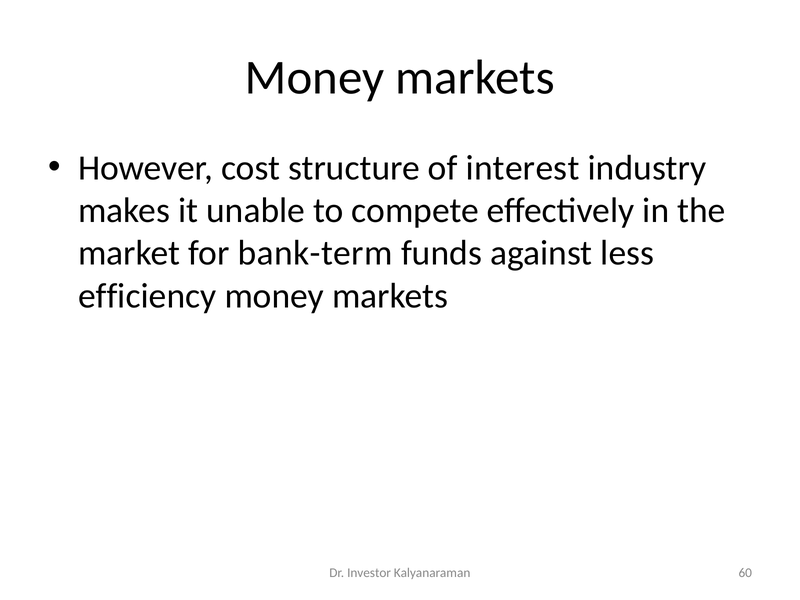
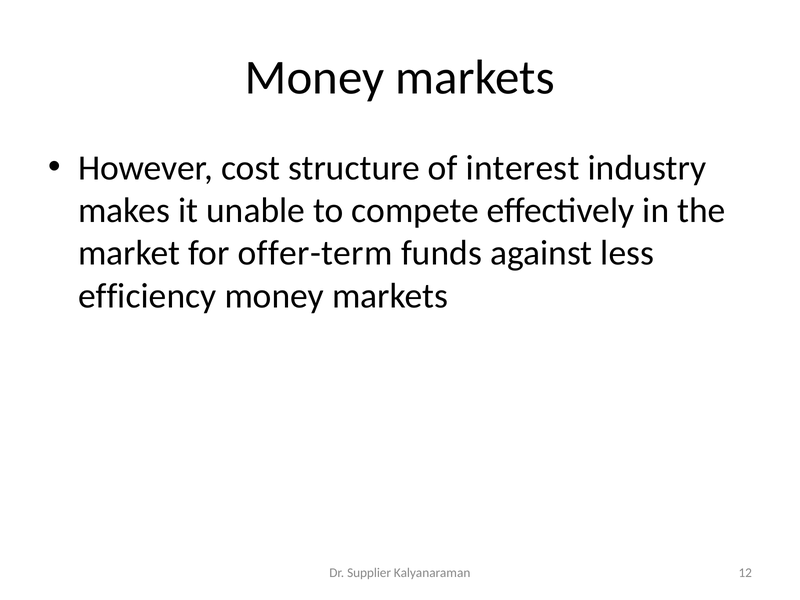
bank-term: bank-term -> offer-term
Investor: Investor -> Supplier
60: 60 -> 12
